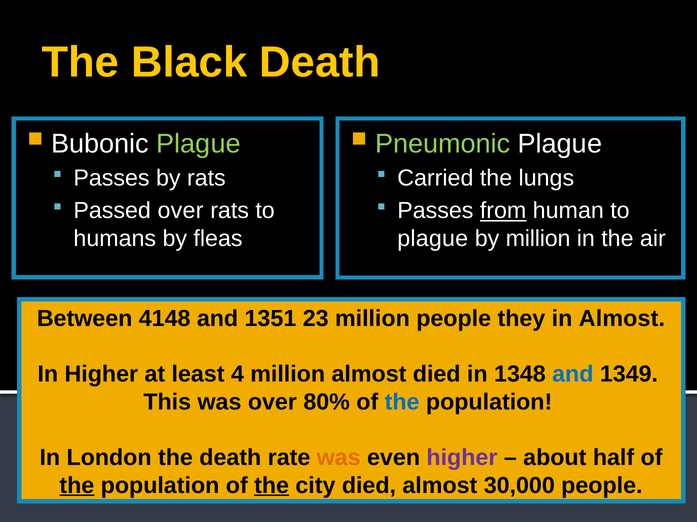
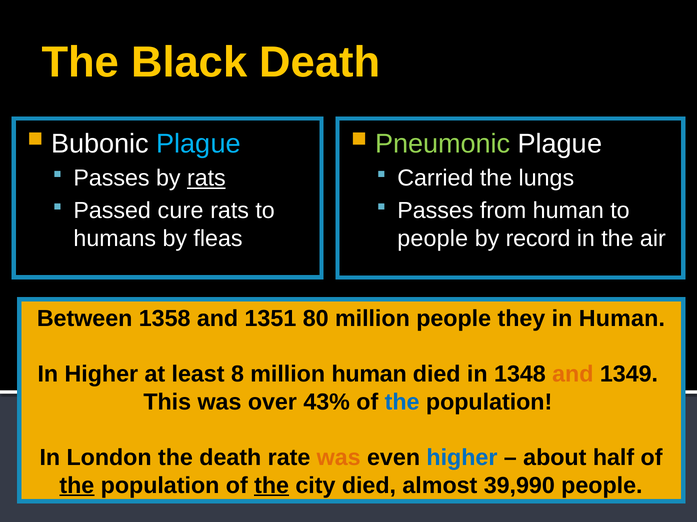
Plague at (199, 144) colour: light green -> light blue
rats at (206, 178) underline: none -> present
Passed over: over -> cure
from underline: present -> none
plague at (433, 239): plague -> people
by million: million -> record
4148: 4148 -> 1358
23: 23 -> 80
in Almost: Almost -> Human
4: 4 -> 8
million almost: almost -> human
and at (573, 375) colour: blue -> orange
80%: 80% -> 43%
higher at (462, 458) colour: purple -> blue
30,000: 30,000 -> 39,990
